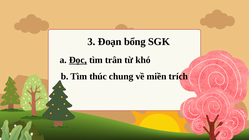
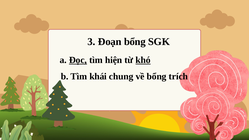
trân: trân -> hiện
khó underline: none -> present
thúc: thúc -> khái
về miền: miền -> bổng
